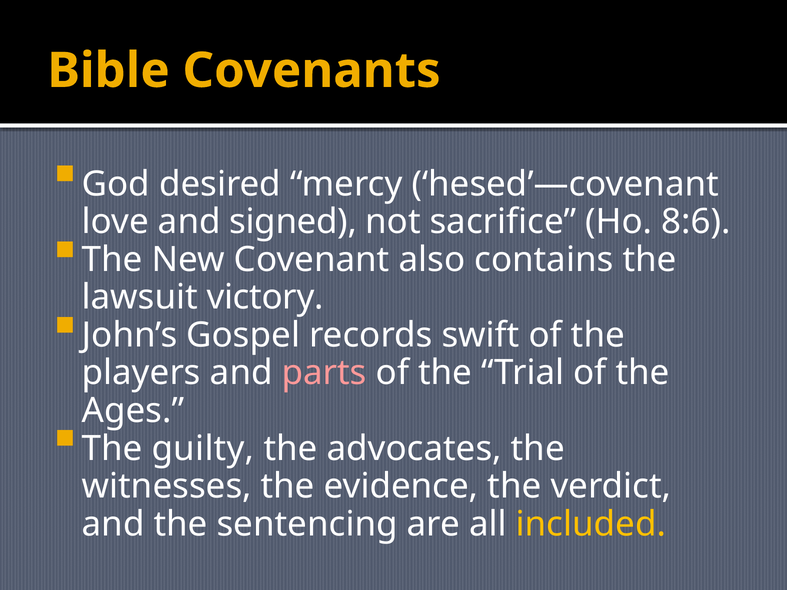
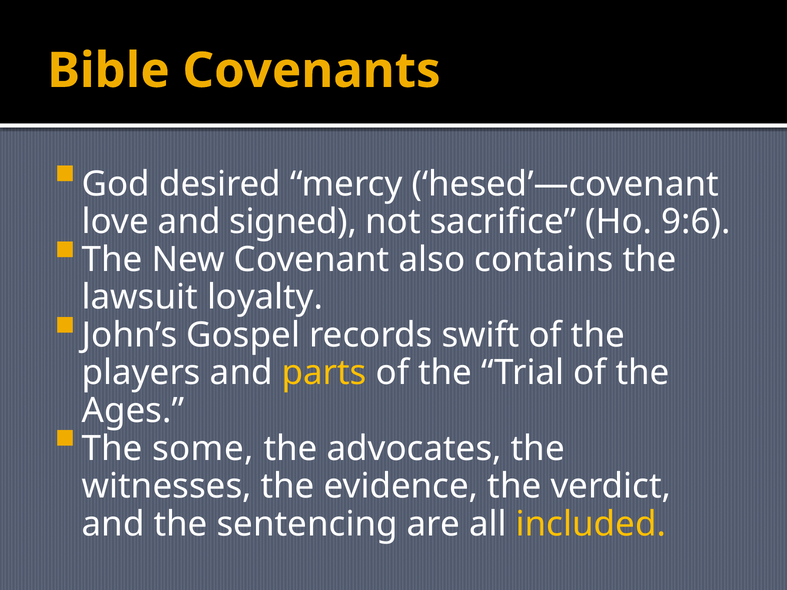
8:6: 8:6 -> 9:6
victory: victory -> loyalty
parts colour: pink -> yellow
guilty: guilty -> some
